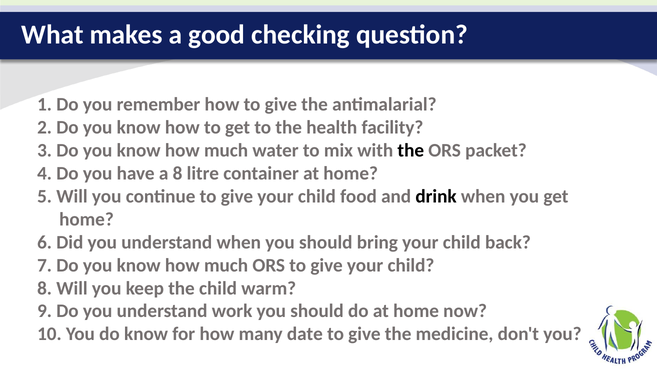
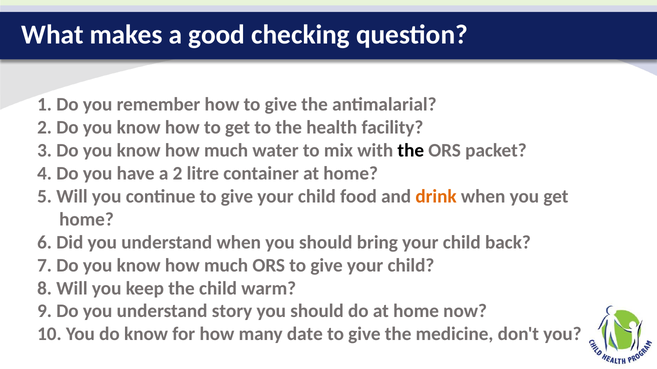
a 8: 8 -> 2
drink colour: black -> orange
work: work -> story
